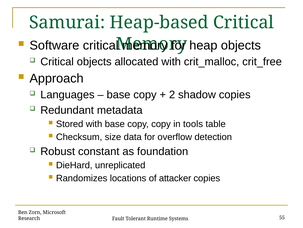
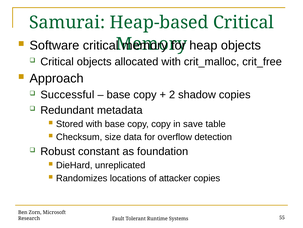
Languages: Languages -> Successful
tools: tools -> save
